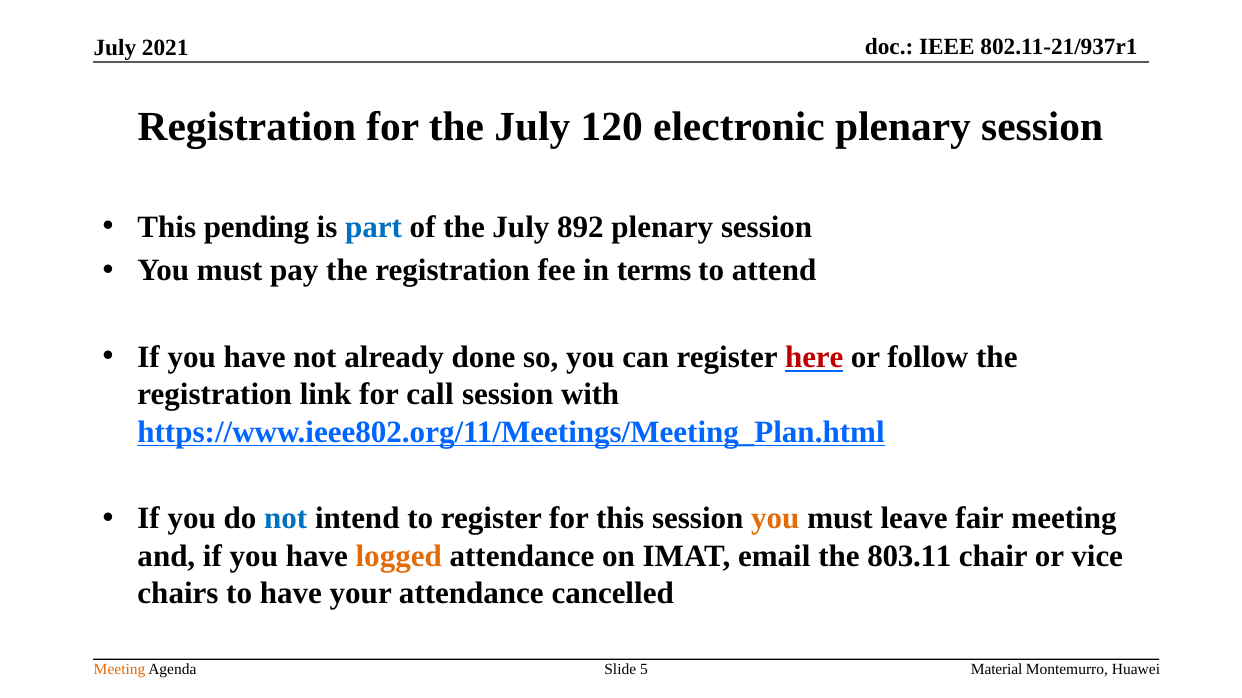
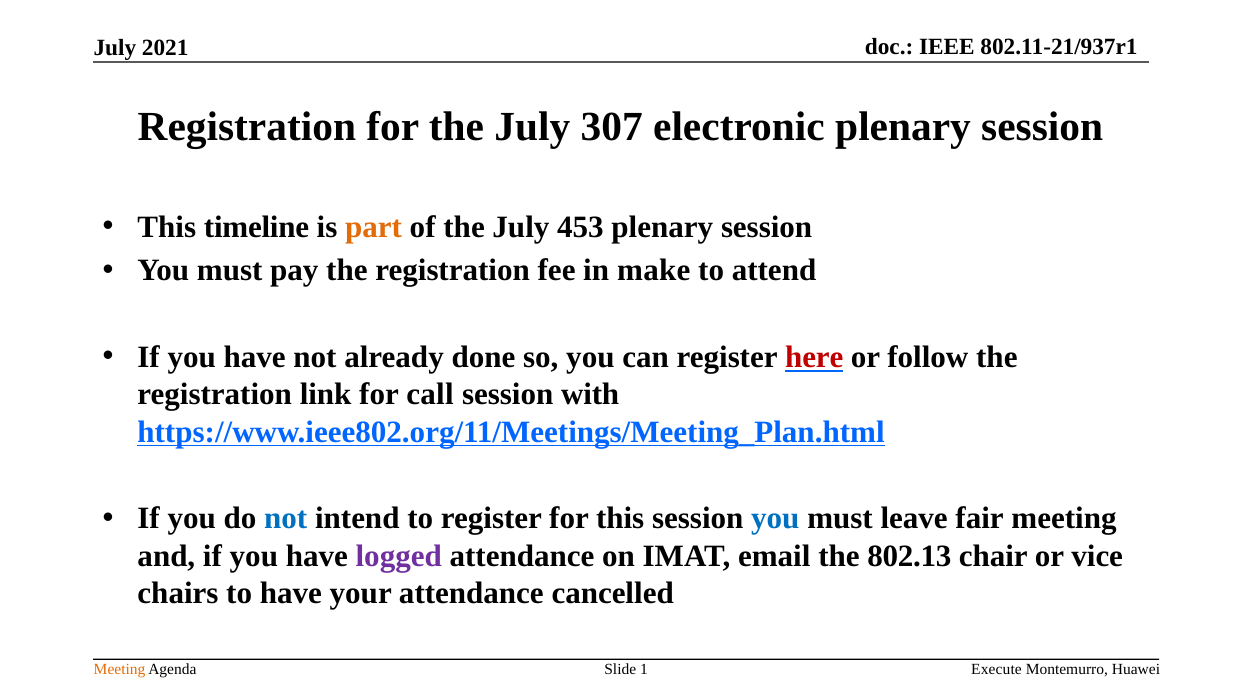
120: 120 -> 307
pending: pending -> timeline
part colour: blue -> orange
892: 892 -> 453
terms: terms -> make
you at (775, 519) colour: orange -> blue
logged colour: orange -> purple
803.11: 803.11 -> 802.13
5: 5 -> 1
Material: Material -> Execute
